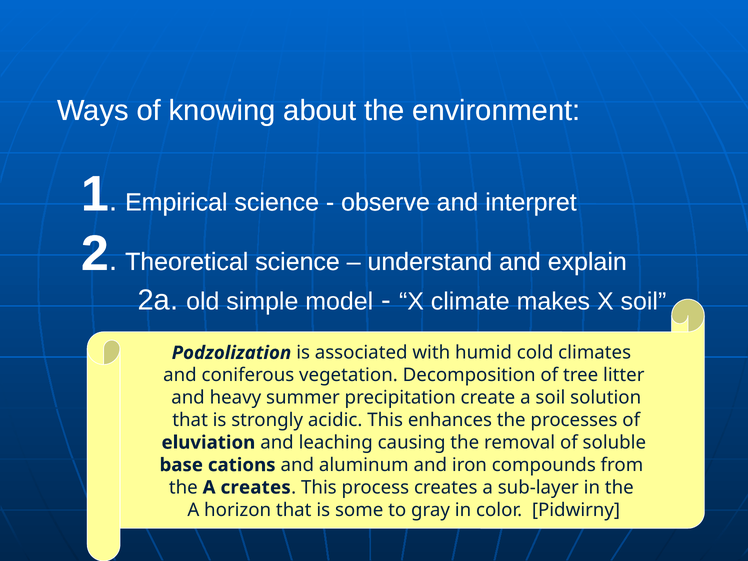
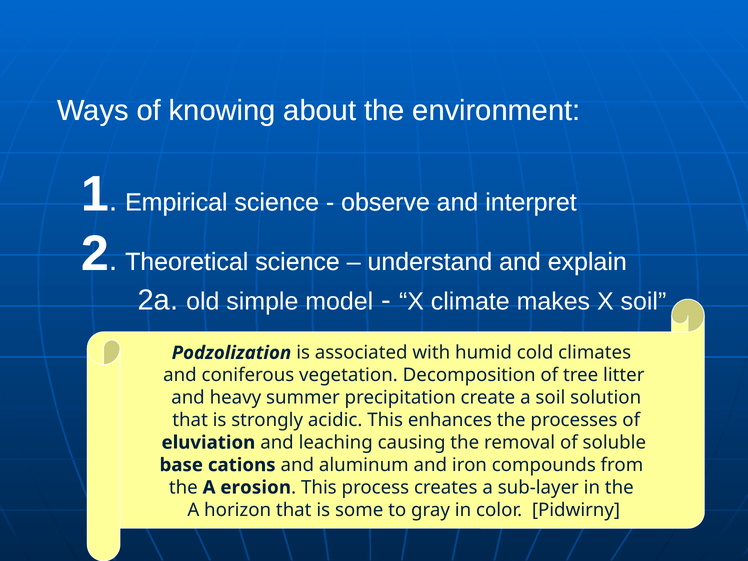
A creates: creates -> erosion
